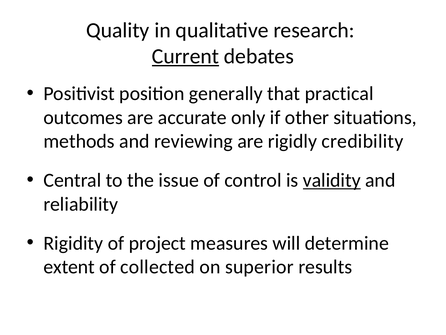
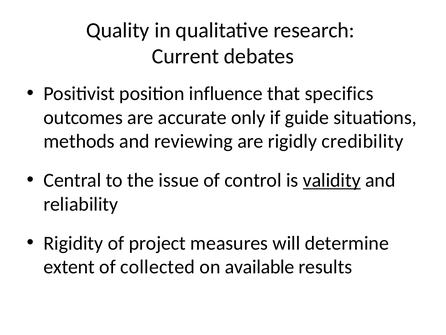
Current underline: present -> none
generally: generally -> influence
practical: practical -> specifics
other: other -> guide
superior: superior -> available
